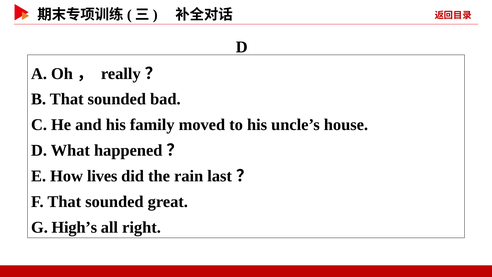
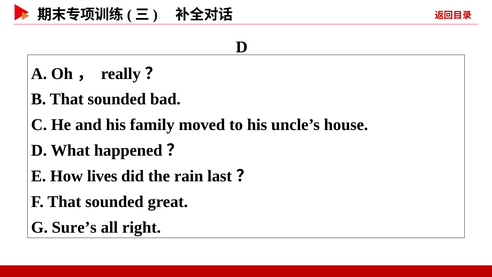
High’s: High’s -> Sure’s
